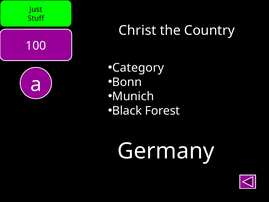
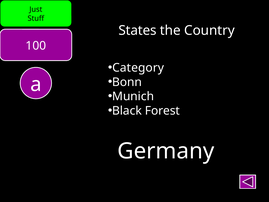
Christ: Christ -> States
